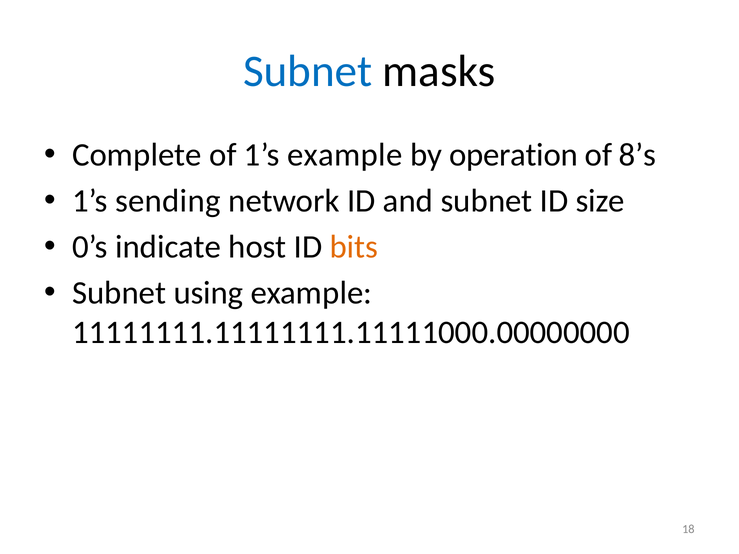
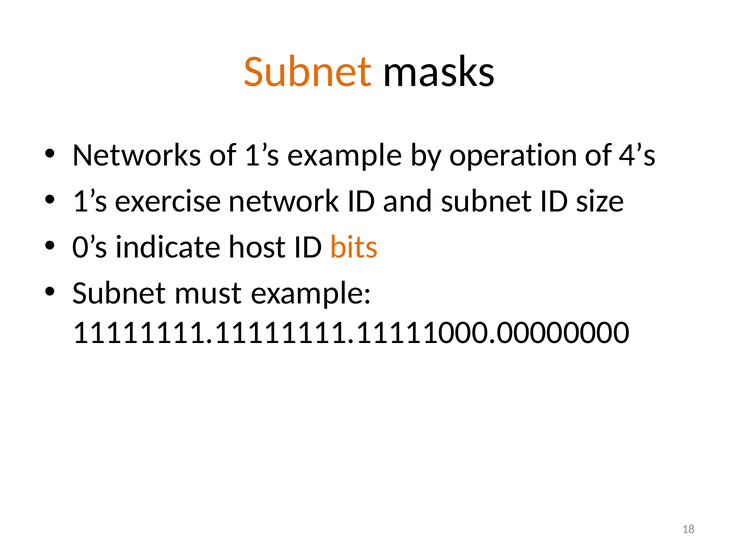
Subnet at (308, 72) colour: blue -> orange
Complete: Complete -> Networks
8’s: 8’s -> 4’s
sending: sending -> exercise
using: using -> must
